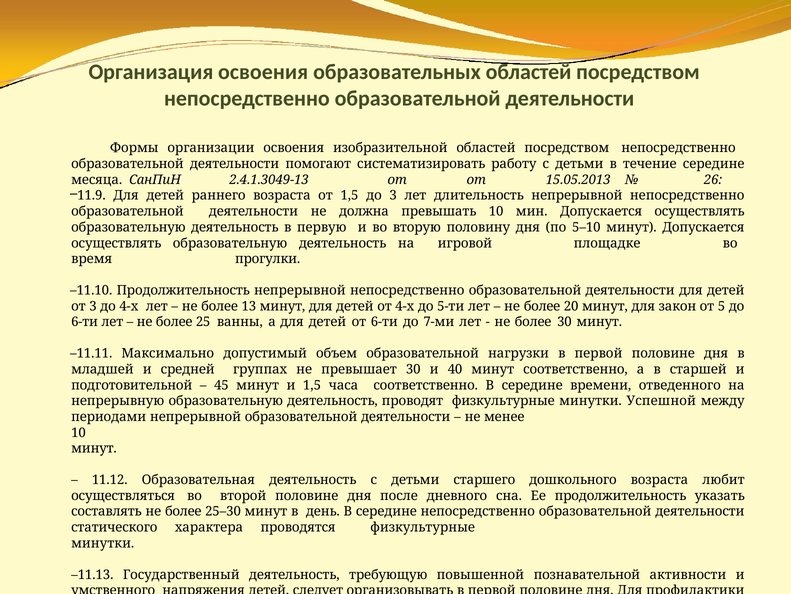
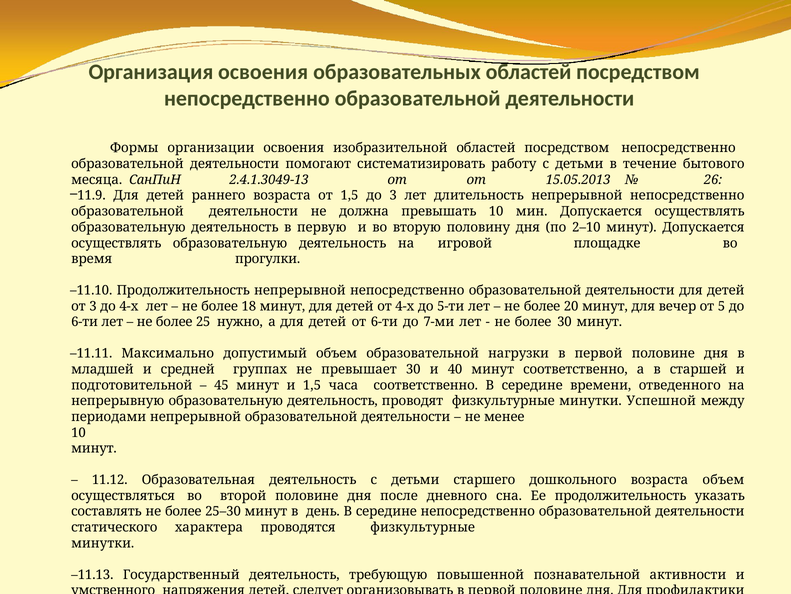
течение середине: середине -> бытового
5–10: 5–10 -> 2–10
13: 13 -> 18
закон: закон -> вечер
ванны: ванны -> нужно
возраста любит: любит -> объем
